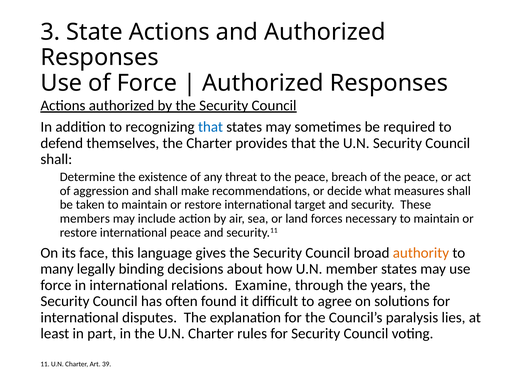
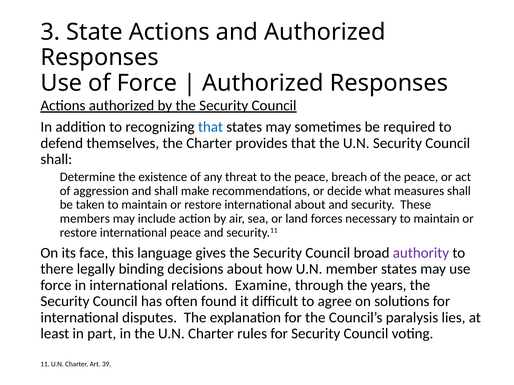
international target: target -> about
authority colour: orange -> purple
many: many -> there
